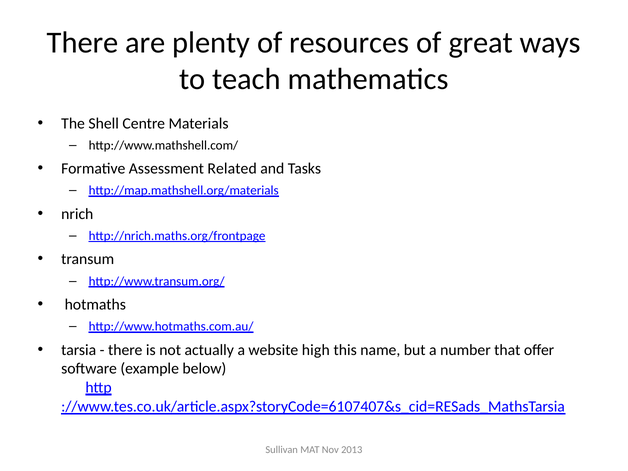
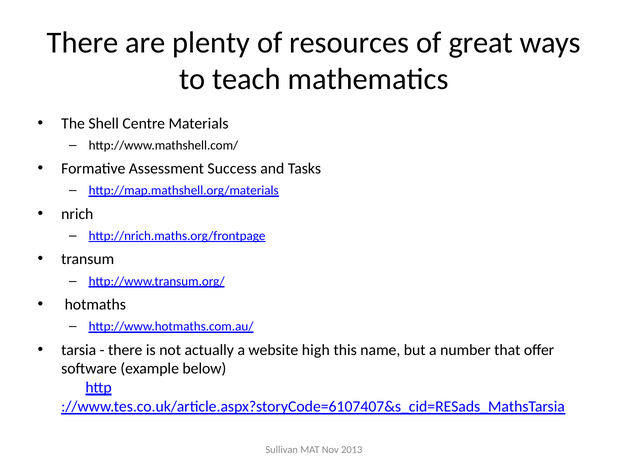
Related: Related -> Success
